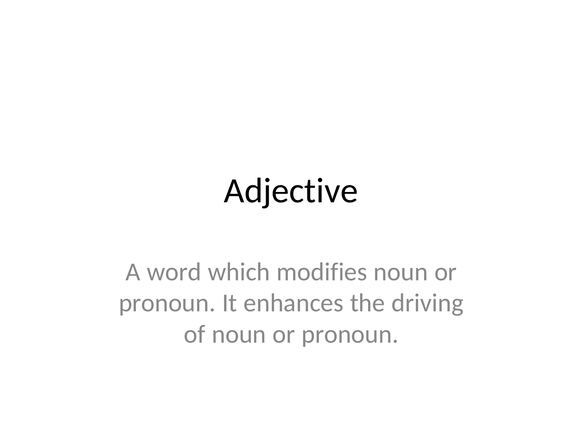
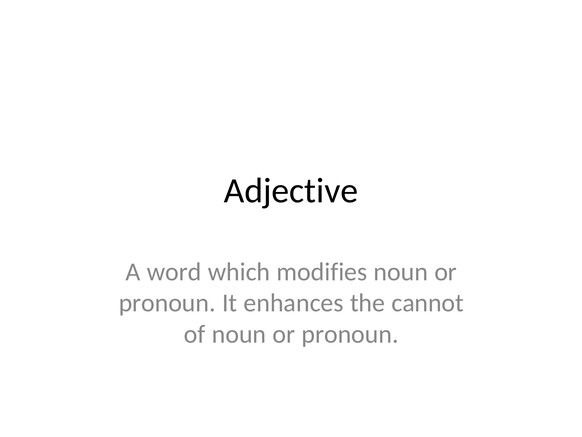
driving: driving -> cannot
